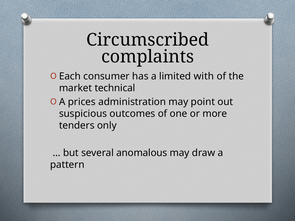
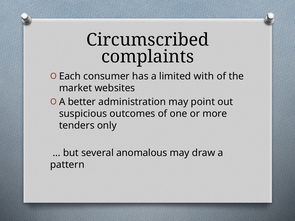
technical: technical -> websites
prices: prices -> better
